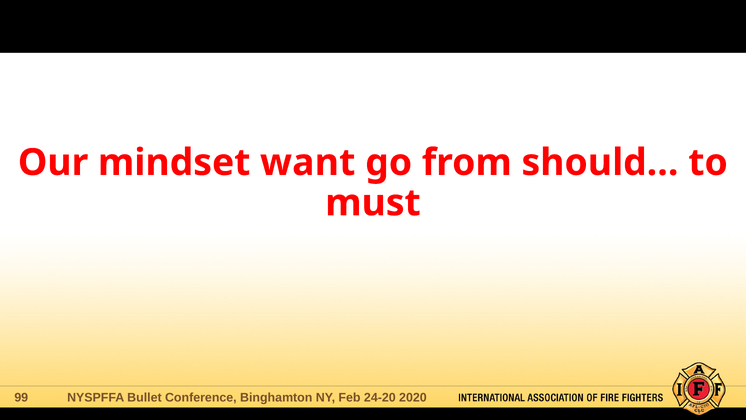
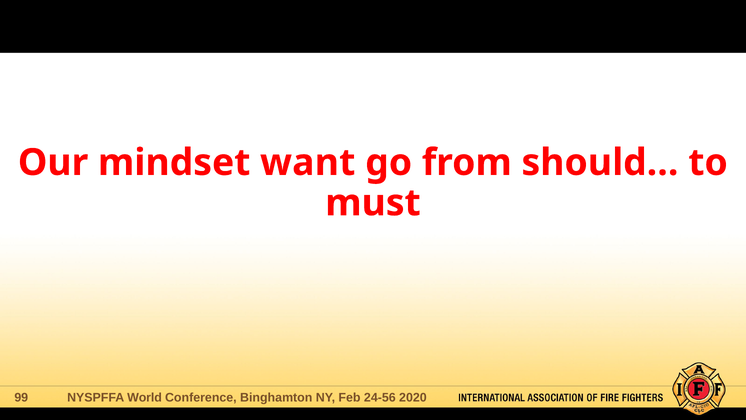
Bullet: Bullet -> World
24-20: 24-20 -> 24-56
